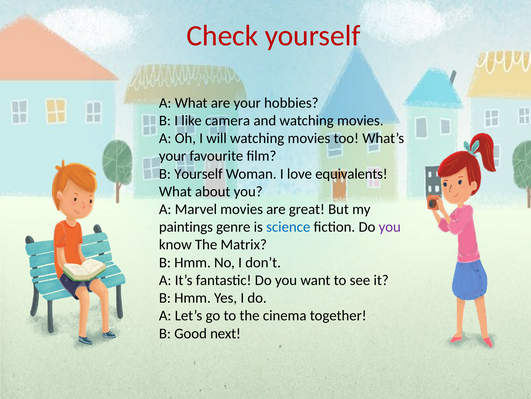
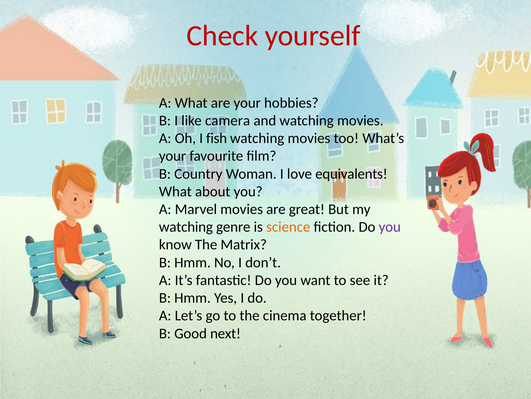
will: will -> fish
B Yourself: Yourself -> Country
paintings at (186, 227): paintings -> watching
science colour: blue -> orange
